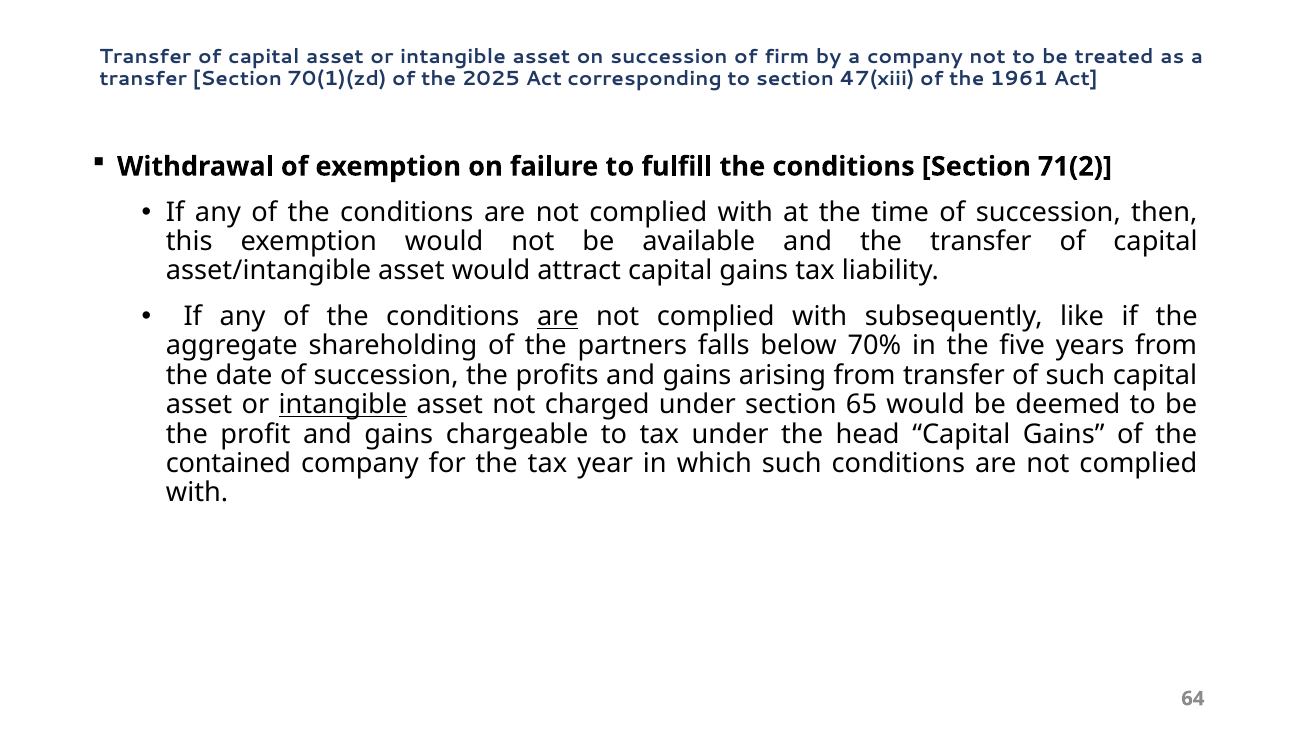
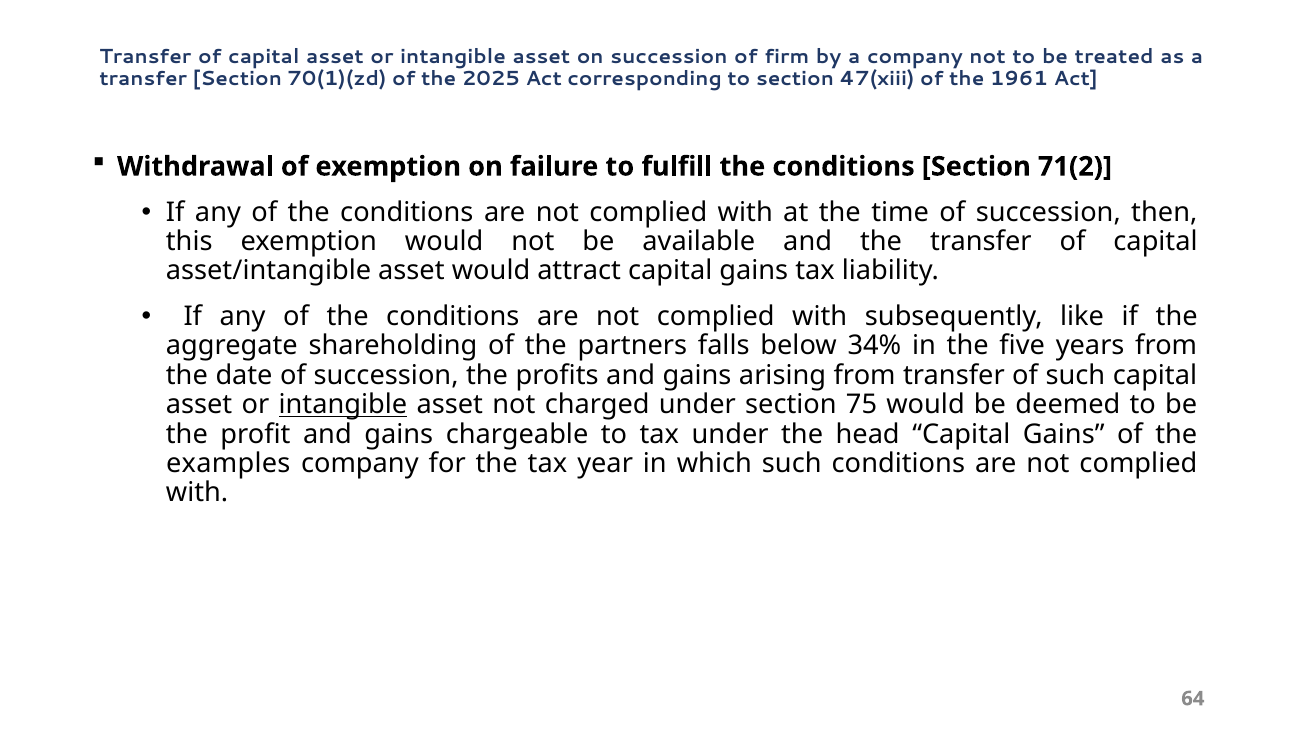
are at (558, 317) underline: present -> none
70%: 70% -> 34%
65: 65 -> 75
contained: contained -> examples
